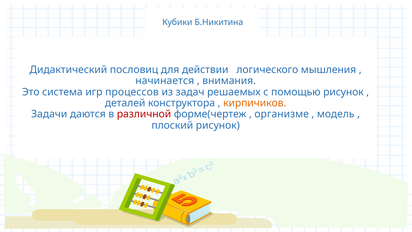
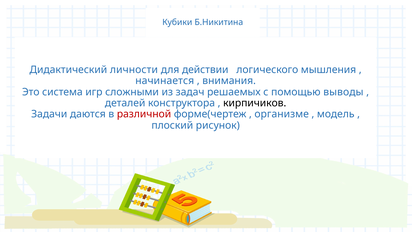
пословиц: пословиц -> личности
процессов: процессов -> сложными
помощью рисунок: рисунок -> выводы
кирпичиков colour: orange -> black
